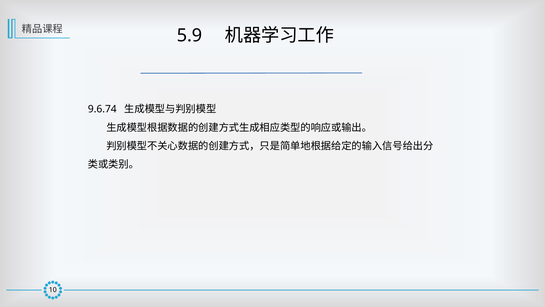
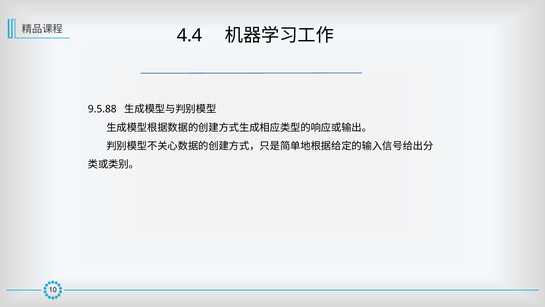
5.9: 5.9 -> 4.4
9.6.74: 9.6.74 -> 9.5.88
